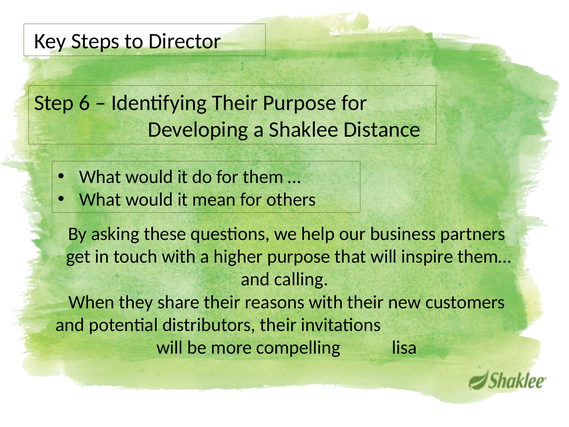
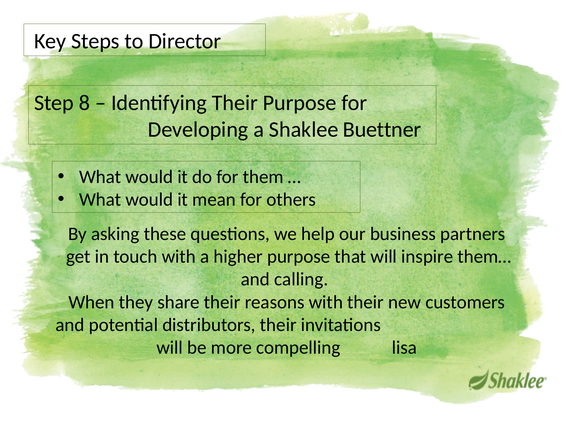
6: 6 -> 8
Distance: Distance -> Buettner
